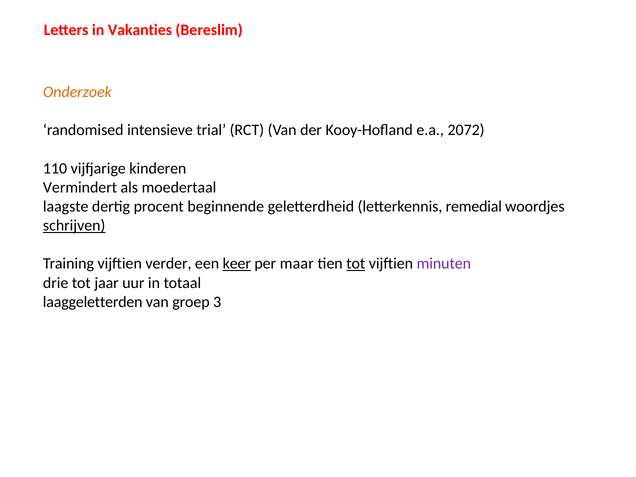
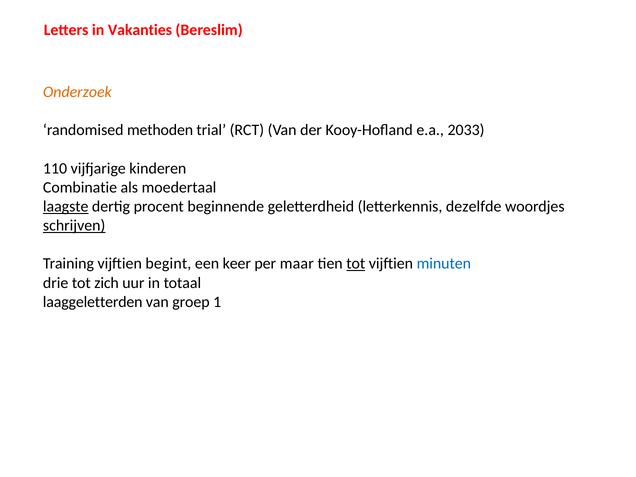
intensieve: intensieve -> methoden
2072: 2072 -> 2033
Vermindert: Vermindert -> Combinatie
laagste underline: none -> present
remedial: remedial -> dezelfde
verder: verder -> begint
keer underline: present -> none
minuten colour: purple -> blue
jaar: jaar -> zich
3: 3 -> 1
